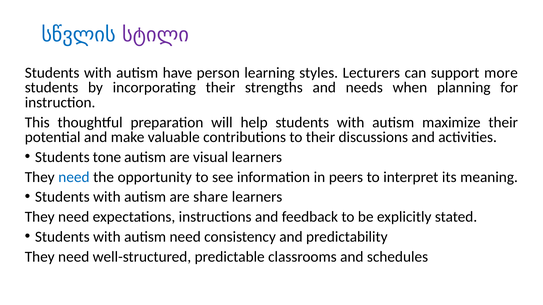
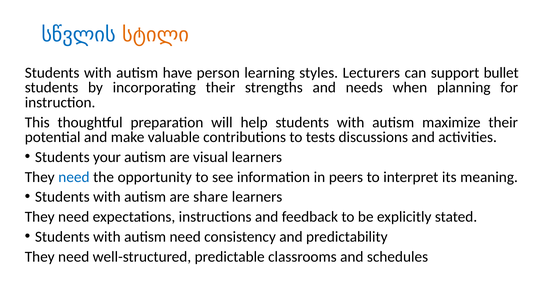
სტილი colour: purple -> orange
more: more -> bullet
to their: their -> tests
tone: tone -> your
